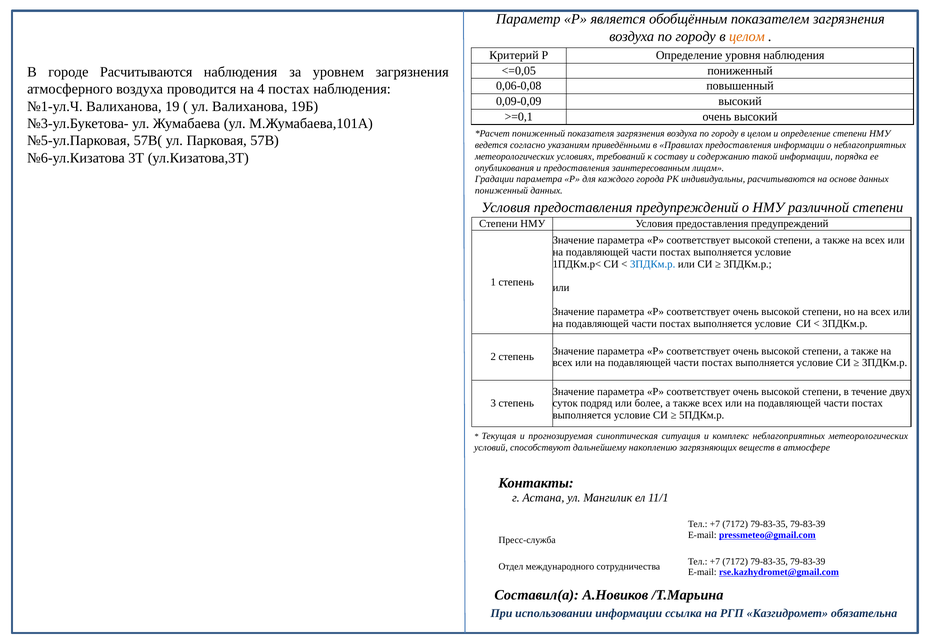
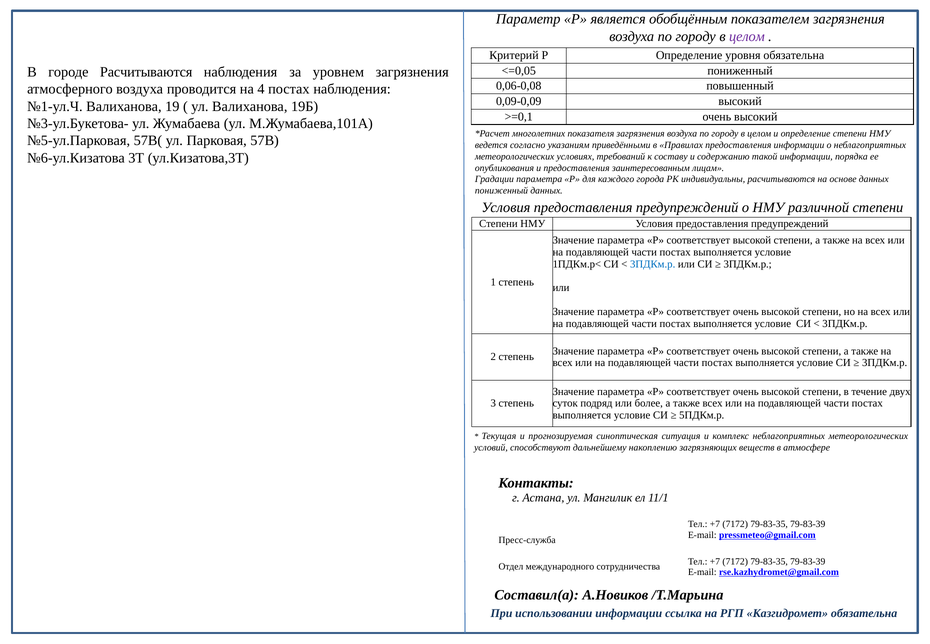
целом at (747, 36) colour: orange -> purple
уровня наблюдения: наблюдения -> обязательна
пониженный at (539, 134): пониженный -> многолетних
